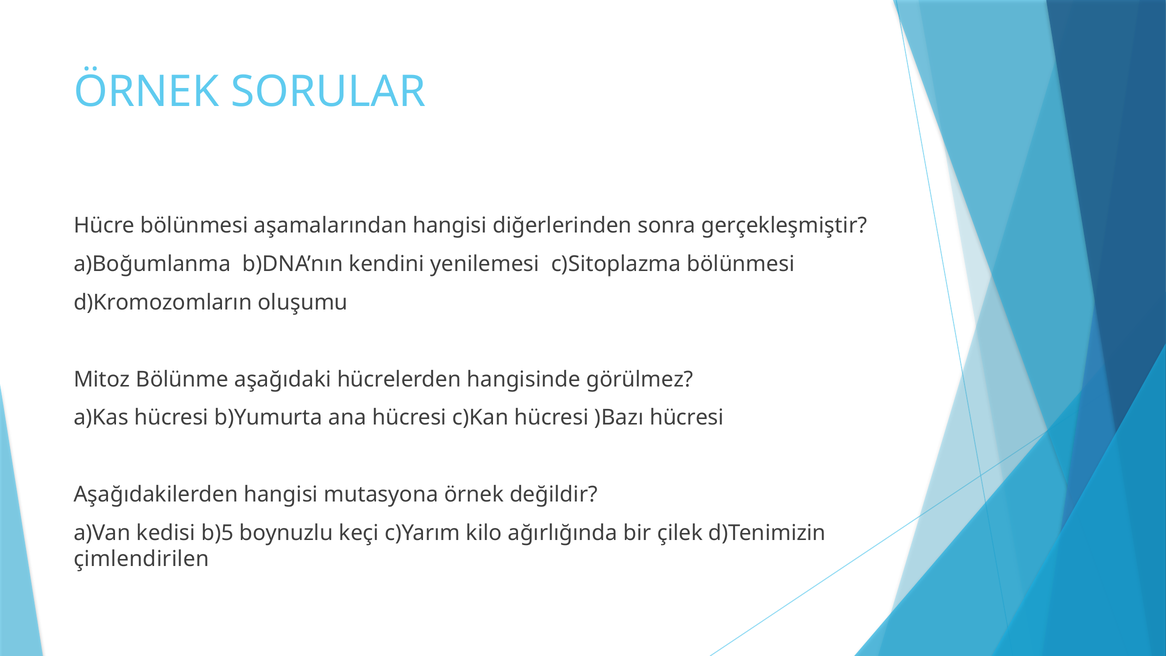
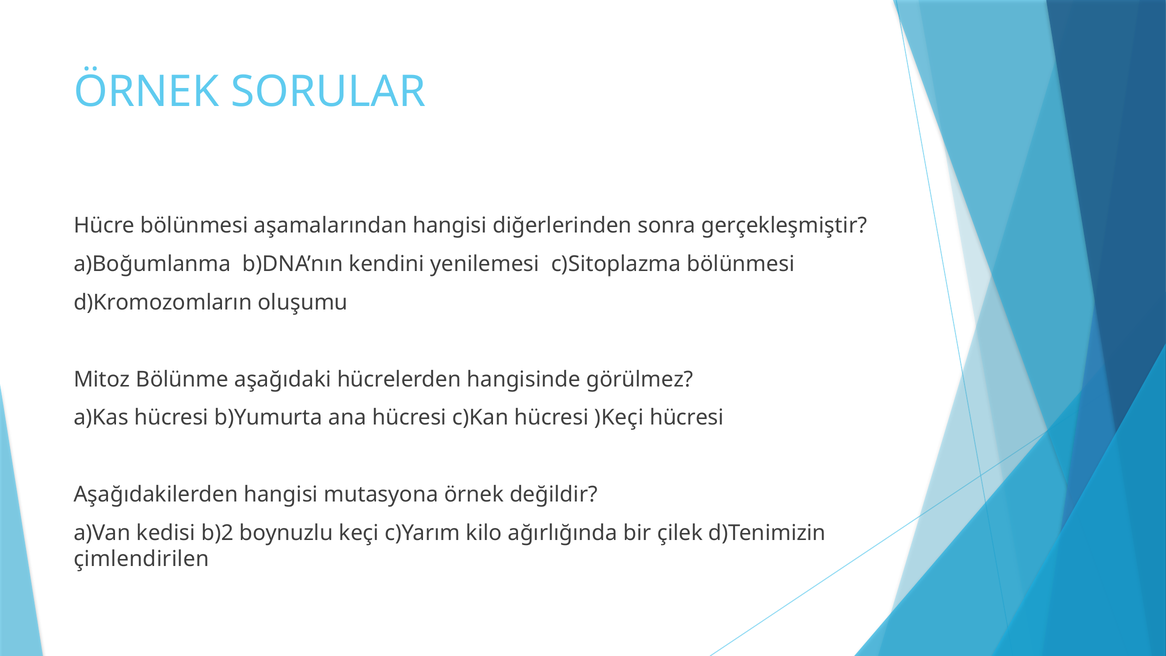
)Bazı: )Bazı -> )Keçi
b)5: b)5 -> b)2
